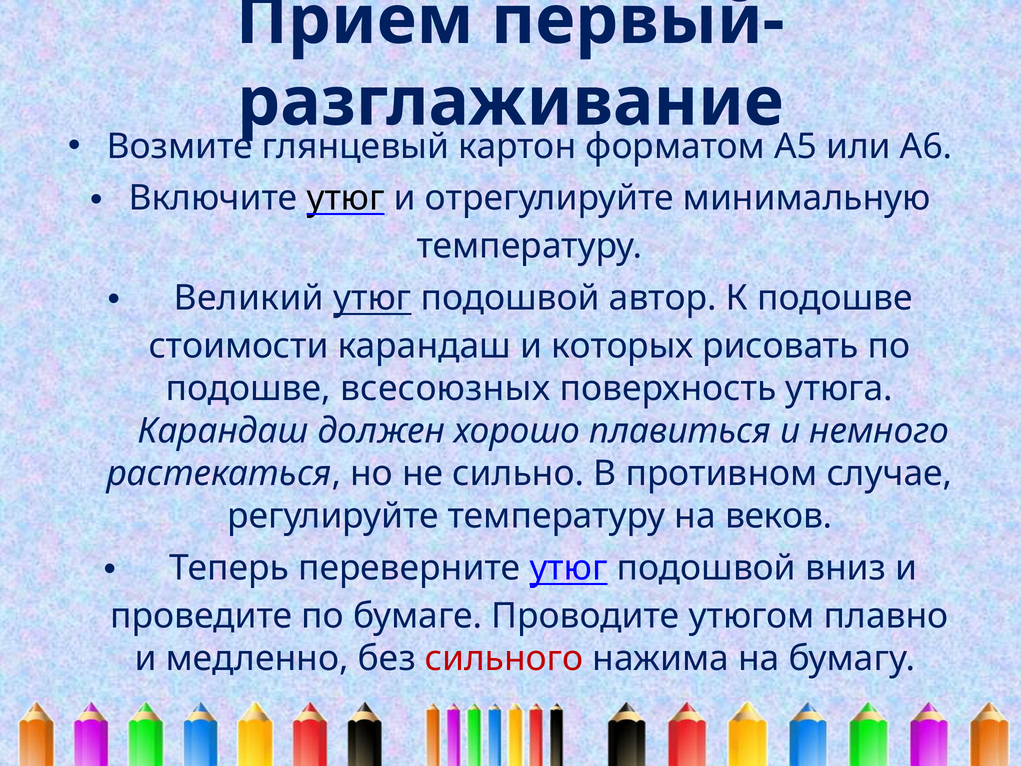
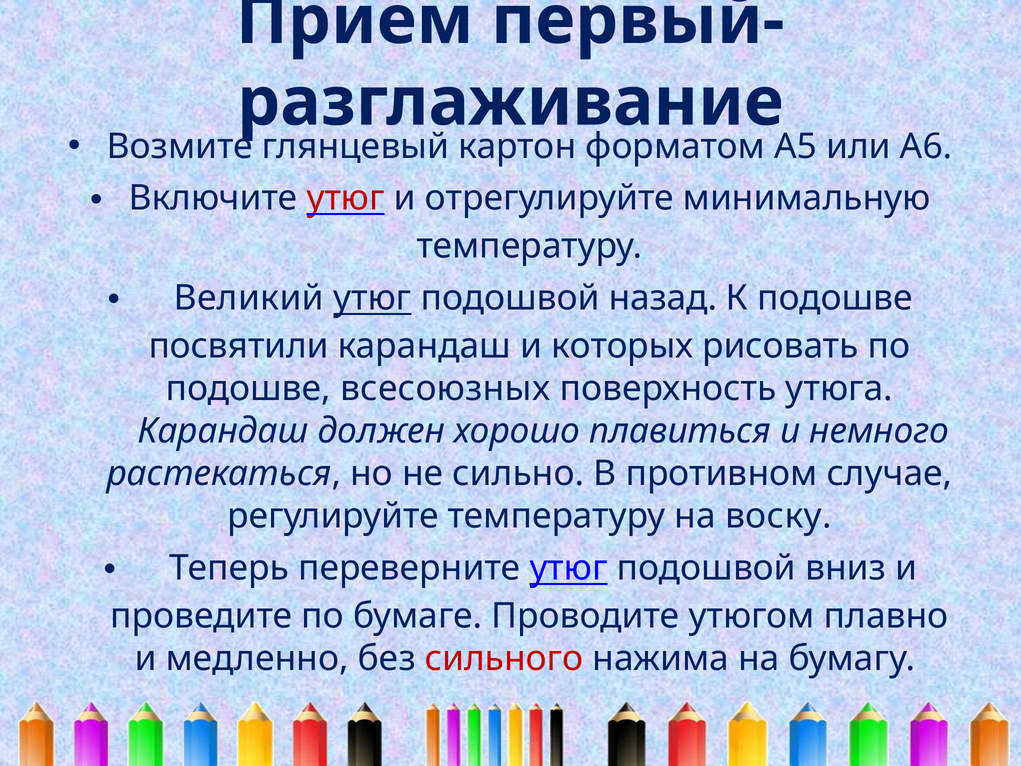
утюг at (346, 198) colour: black -> red
автор: автор -> назад
стоимости: стоимости -> посвятили
веков: веков -> воску
